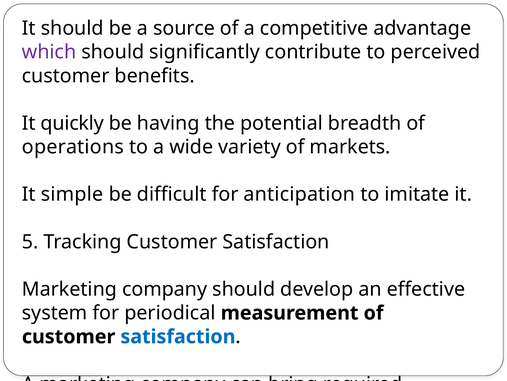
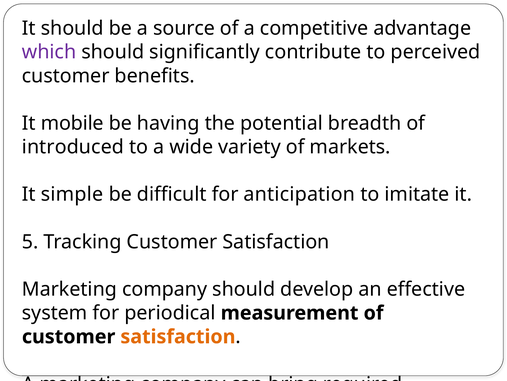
quickly: quickly -> mobile
operations: operations -> introduced
satisfaction at (178, 336) colour: blue -> orange
